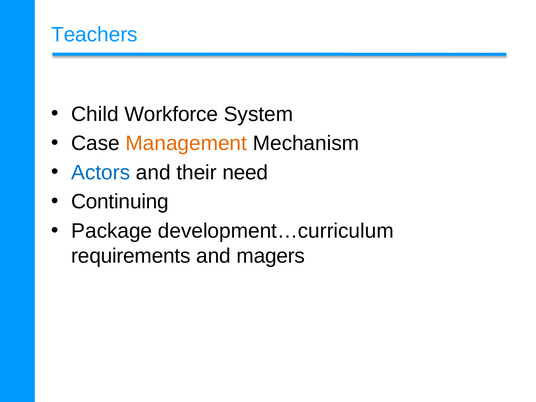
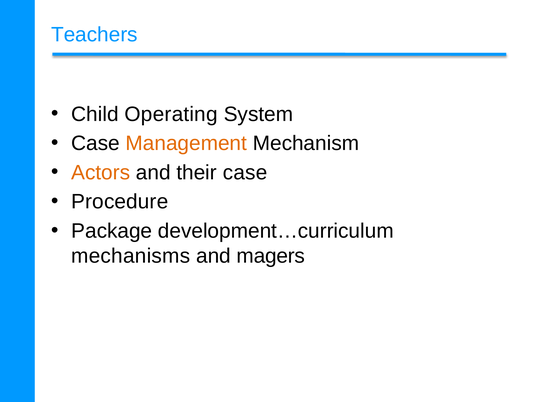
Workforce: Workforce -> Operating
Actors colour: blue -> orange
their need: need -> case
Continuing: Continuing -> Procedure
requirements: requirements -> mechanisms
